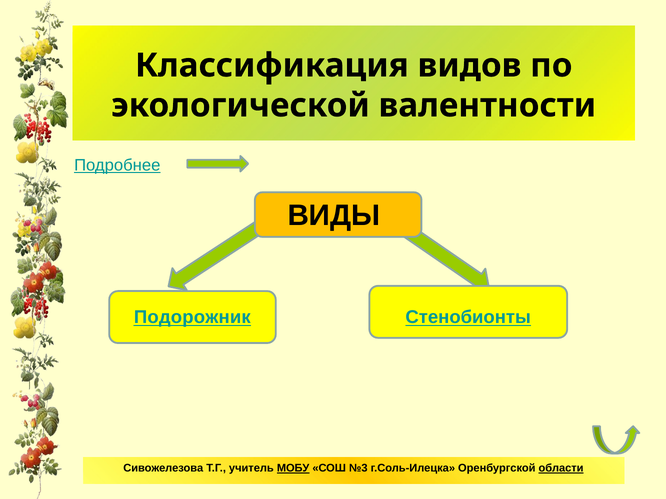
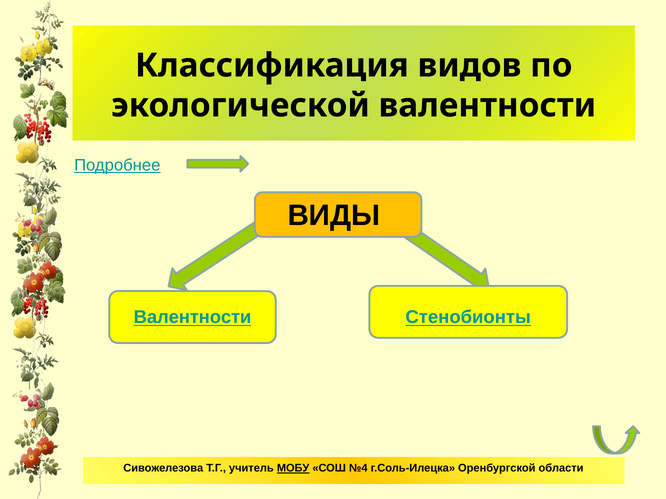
Подорожник at (192, 317): Подорожник -> Валентности
№3: №3 -> №4
области underline: present -> none
